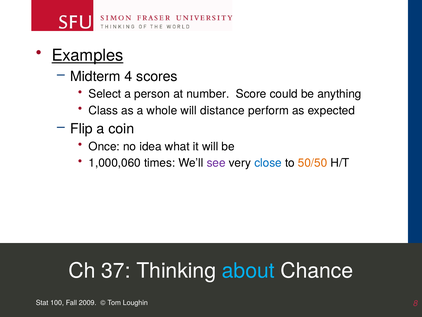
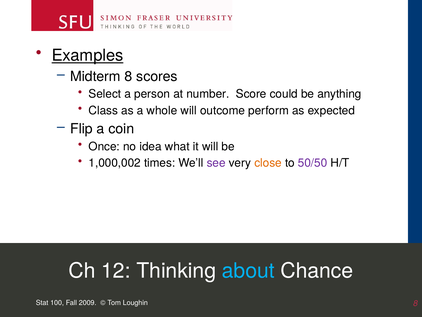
Midterm 4: 4 -> 8
distance: distance -> outcome
1,000,060: 1,000,060 -> 1,000,002
close colour: blue -> orange
50/50 colour: orange -> purple
37: 37 -> 12
